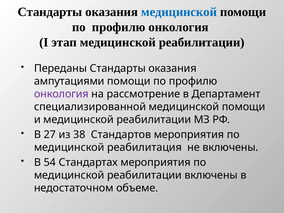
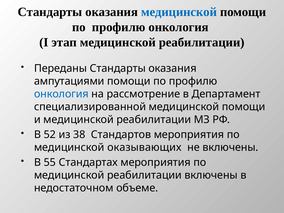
онкология at (61, 94) colour: purple -> blue
27: 27 -> 52
реабилитация: реабилитация -> оказывающих
54: 54 -> 55
